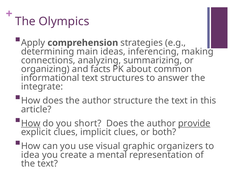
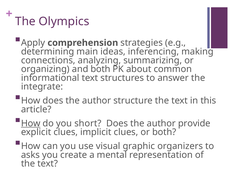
and facts: facts -> both
provide underline: present -> none
idea: idea -> asks
